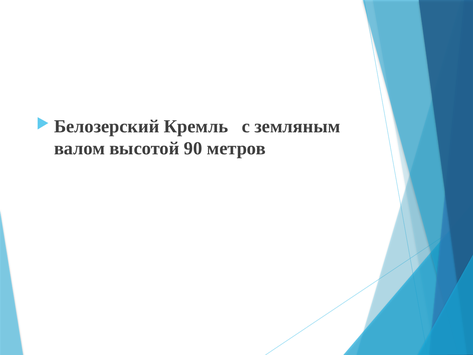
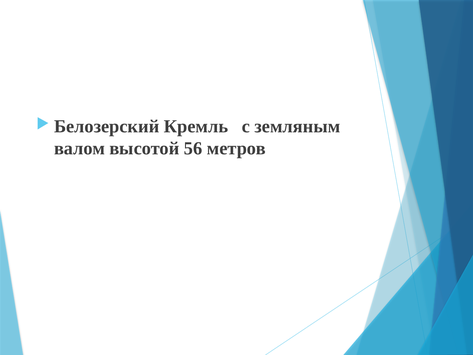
90: 90 -> 56
